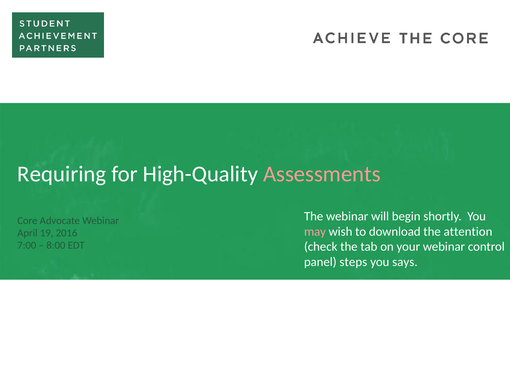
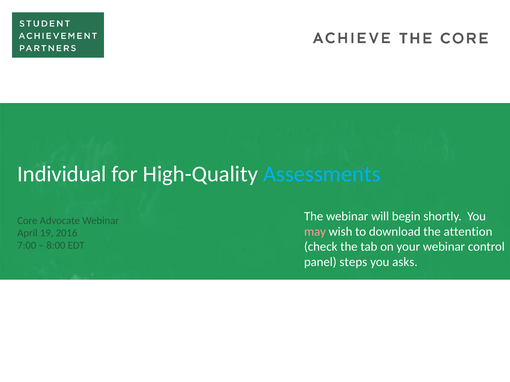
Requiring: Requiring -> Individual
Assessments colour: pink -> light blue
says: says -> asks
